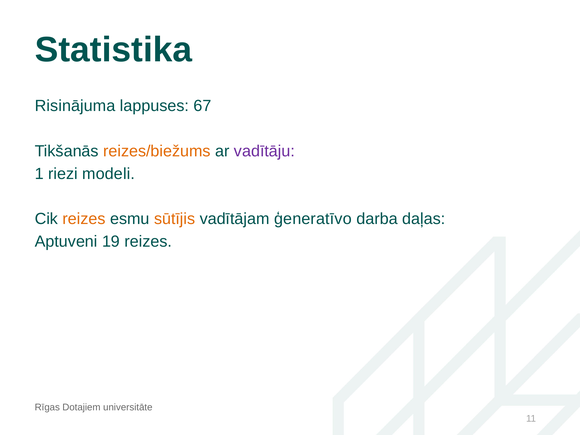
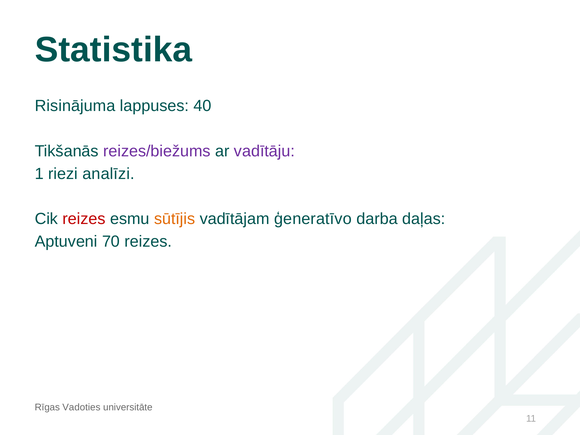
67: 67 -> 40
reizes/biežums colour: orange -> purple
modeli: modeli -> analīzi
reizes at (84, 219) colour: orange -> red
19: 19 -> 70
Dotajiem: Dotajiem -> Vadoties
